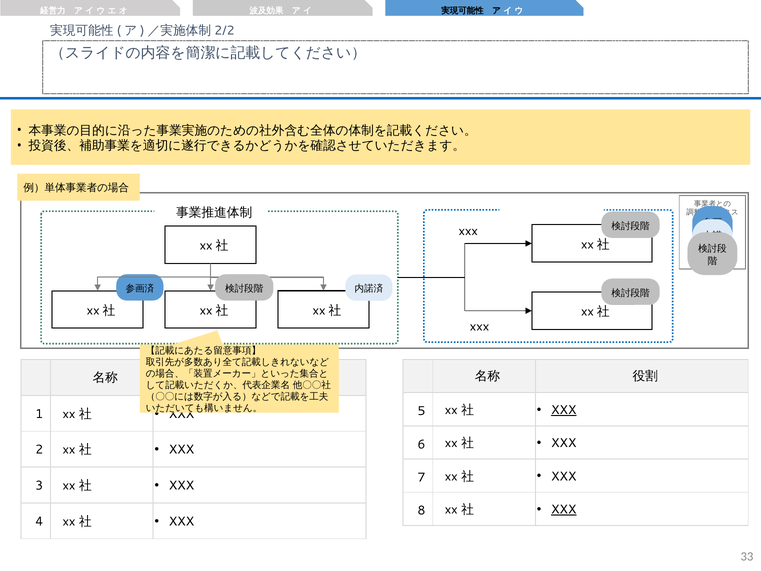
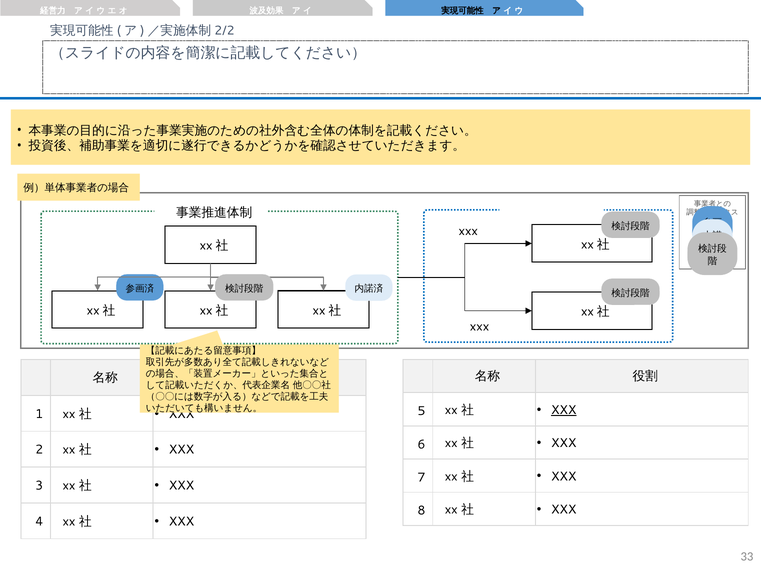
XXX at (564, 509) underline: present -> none
